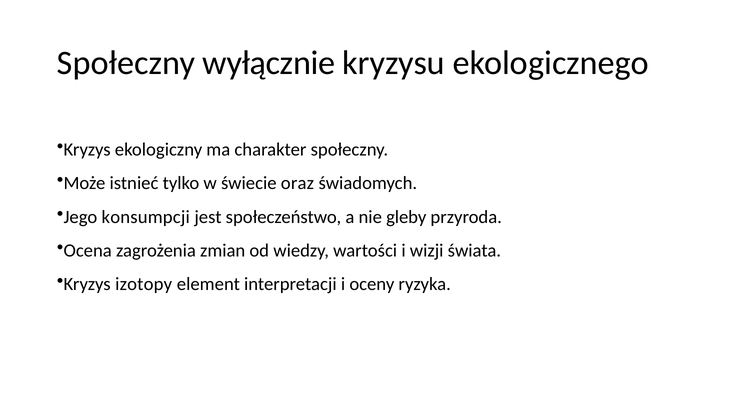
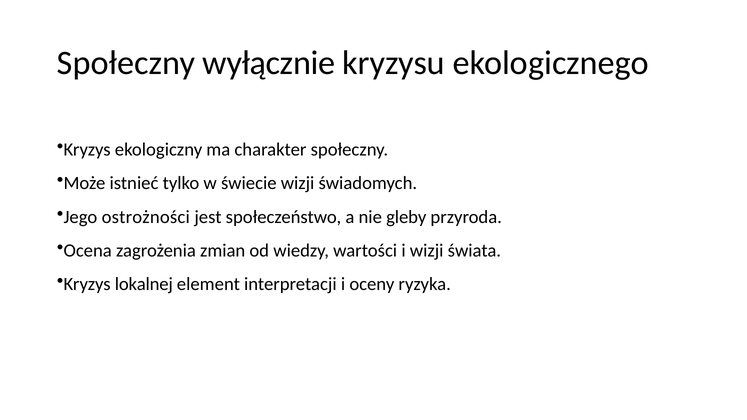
świecie oraz: oraz -> wizji
konsumpcji: konsumpcji -> ostrożności
izotopy: izotopy -> lokalnej
